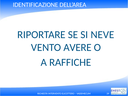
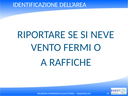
AVERE: AVERE -> FERMI
